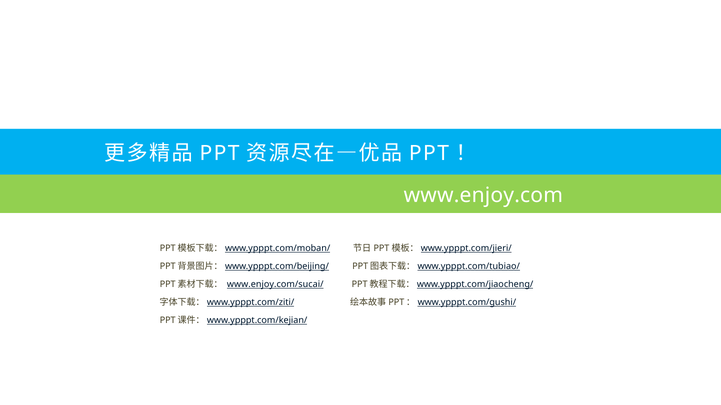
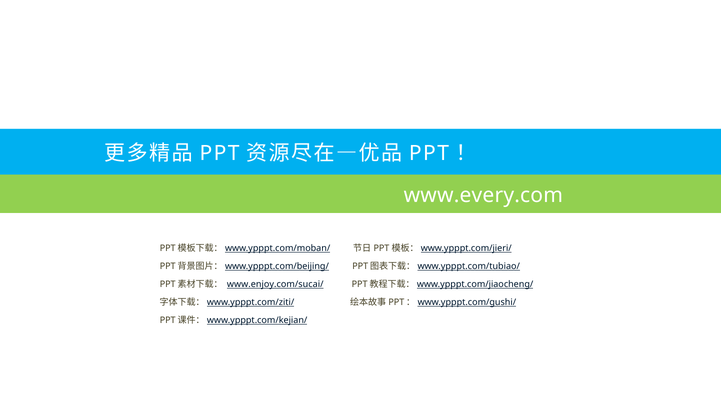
www.enjoy.com: www.enjoy.com -> www.every.com
